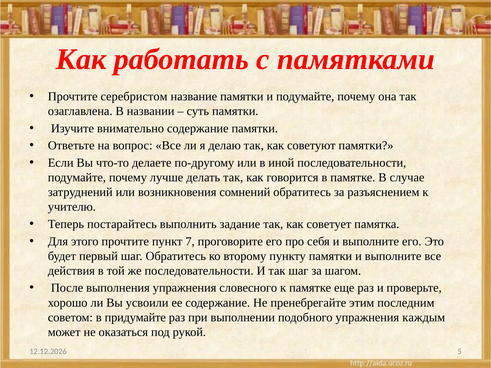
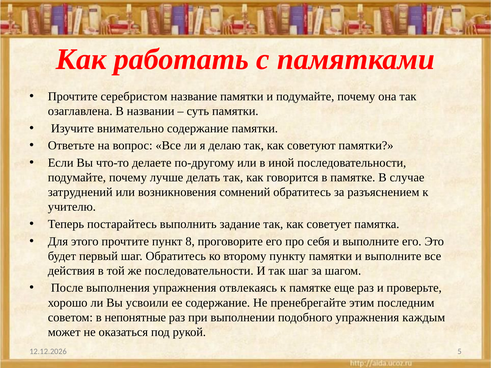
7: 7 -> 8
словесного: словесного -> отвлекаясь
придумайте: придумайте -> непонятные
